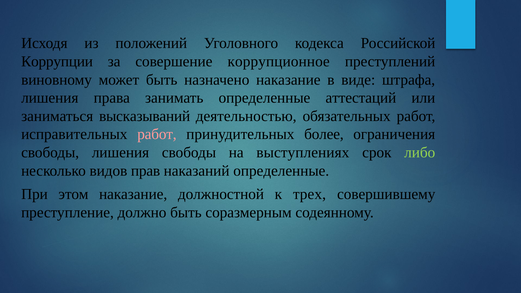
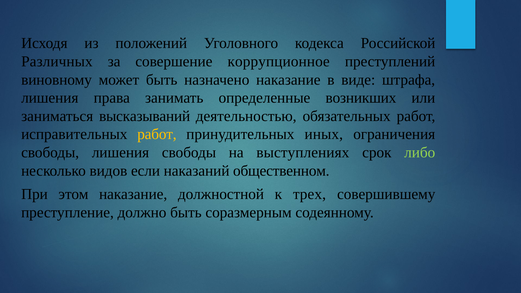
Коррупции: Коррупции -> Различных
аттестаций: аттестаций -> возникших
работ at (157, 134) colour: pink -> yellow
более: более -> иных
прав: прав -> если
наказаний определенные: определенные -> общественном
